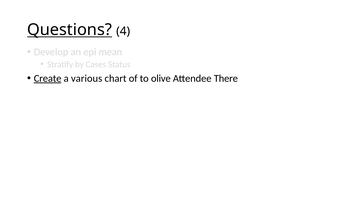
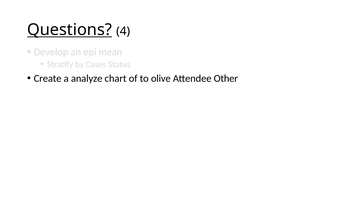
Create underline: present -> none
various: various -> analyze
There: There -> Other
